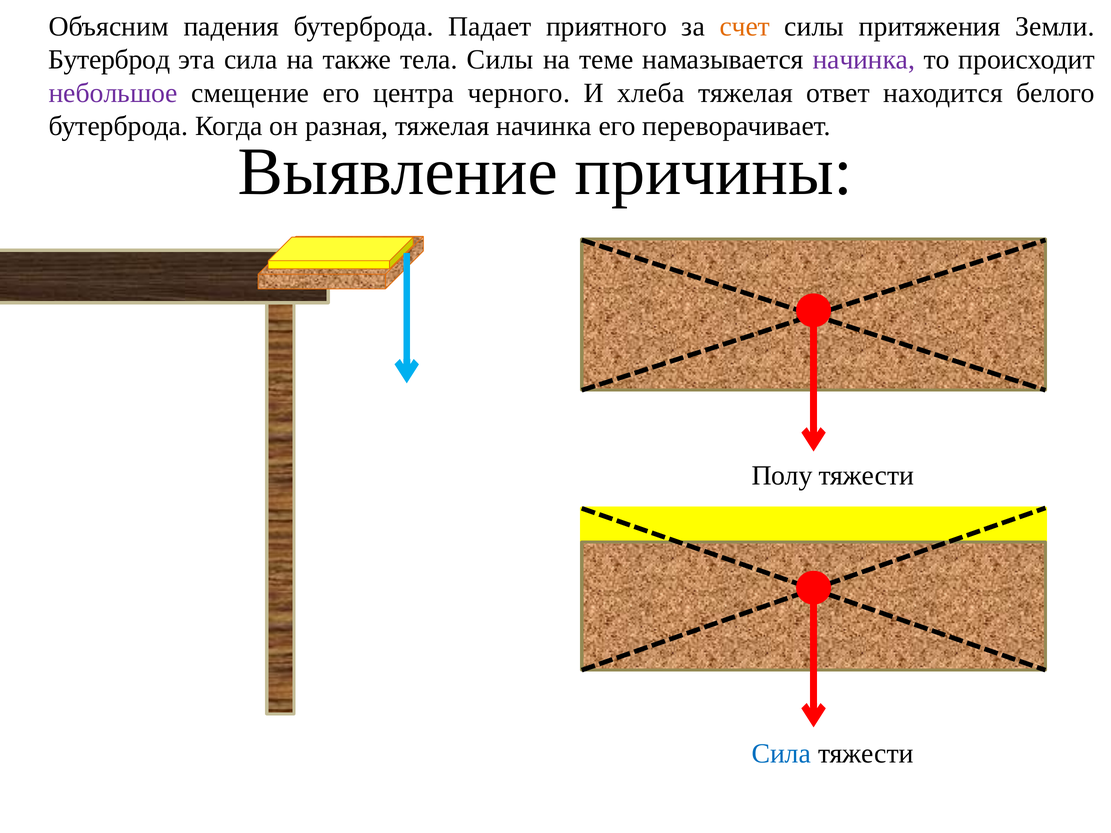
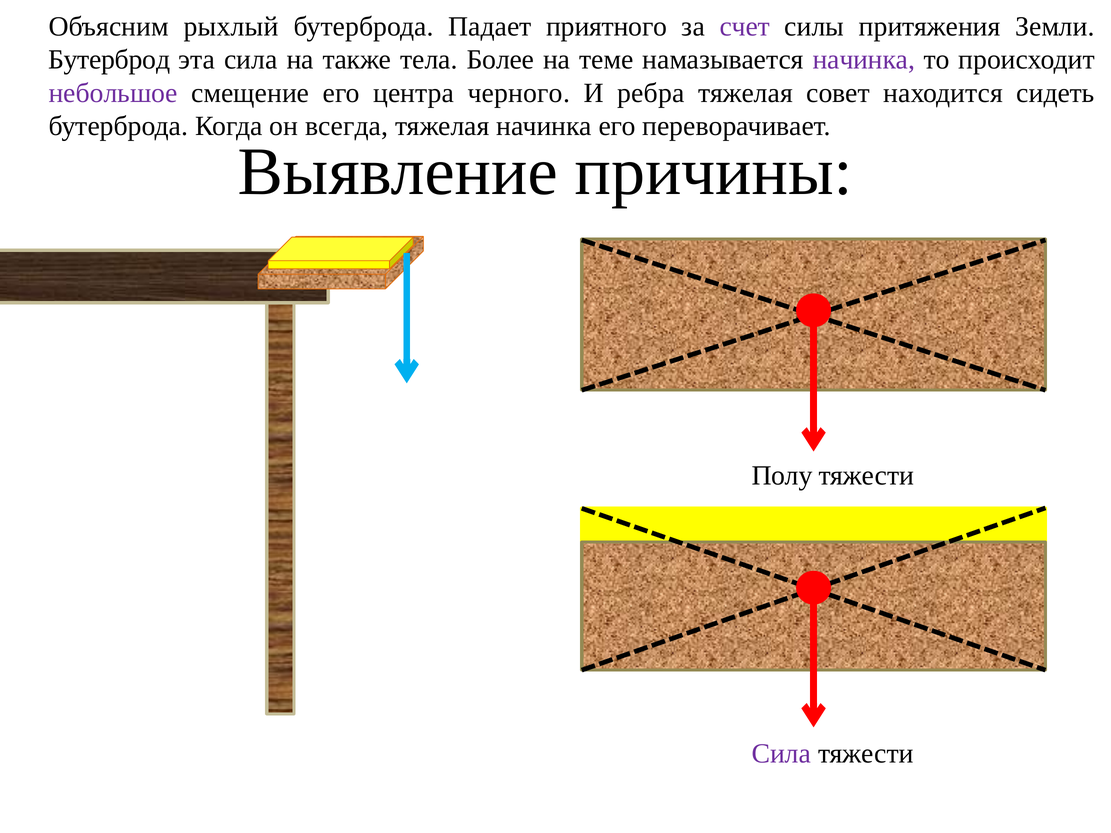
падения: падения -> рыхлый
счет colour: orange -> purple
тела Силы: Силы -> Более
хлеба: хлеба -> ребра
ответ: ответ -> совет
белого: белого -> сидеть
разная: разная -> всегда
Сила at (781, 754) colour: blue -> purple
